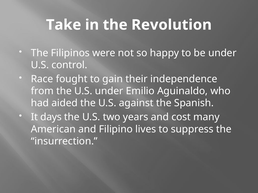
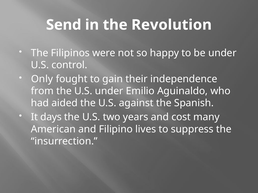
Take: Take -> Send
Race: Race -> Only
